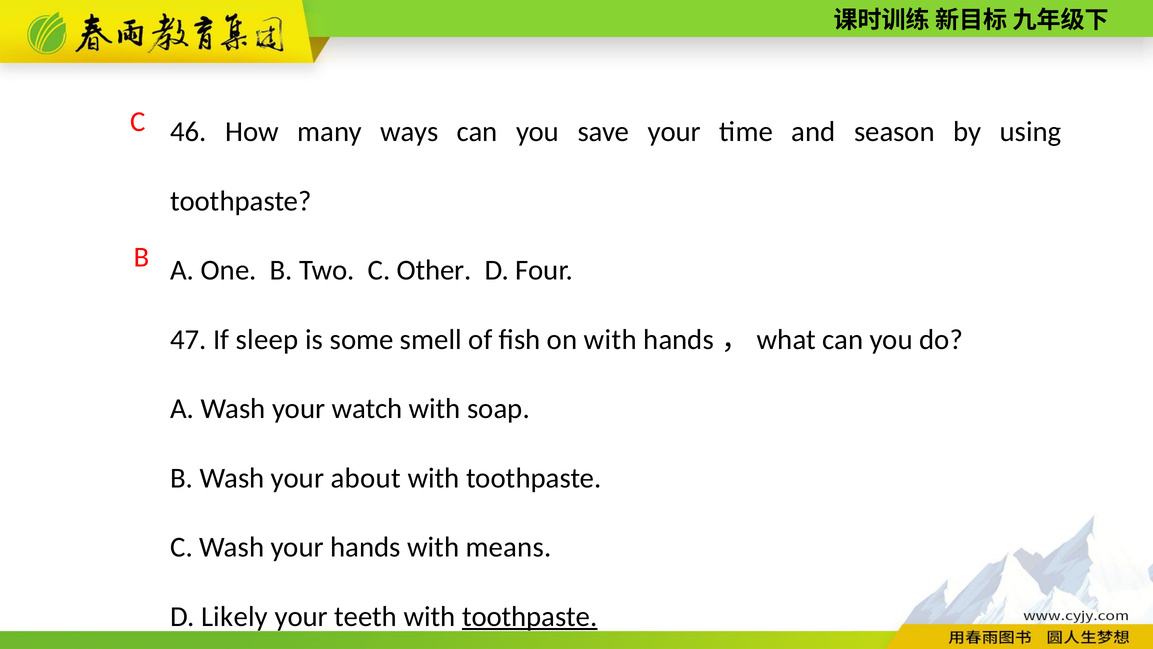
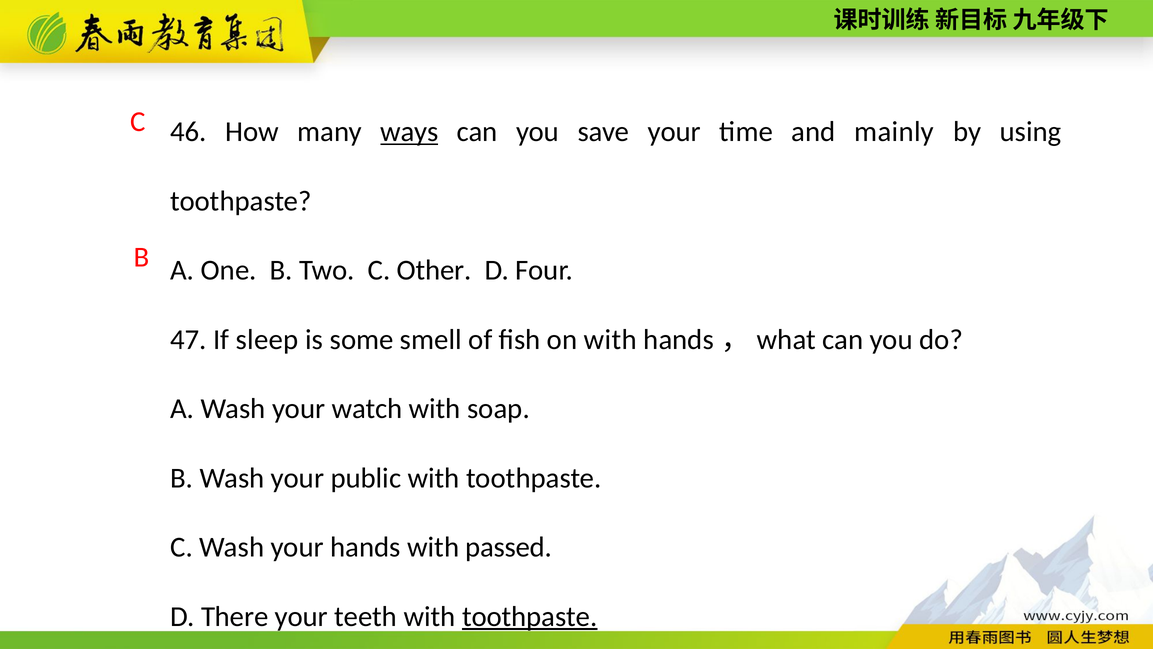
ways underline: none -> present
season: season -> mainly
about: about -> public
means: means -> passed
Likely: Likely -> There
